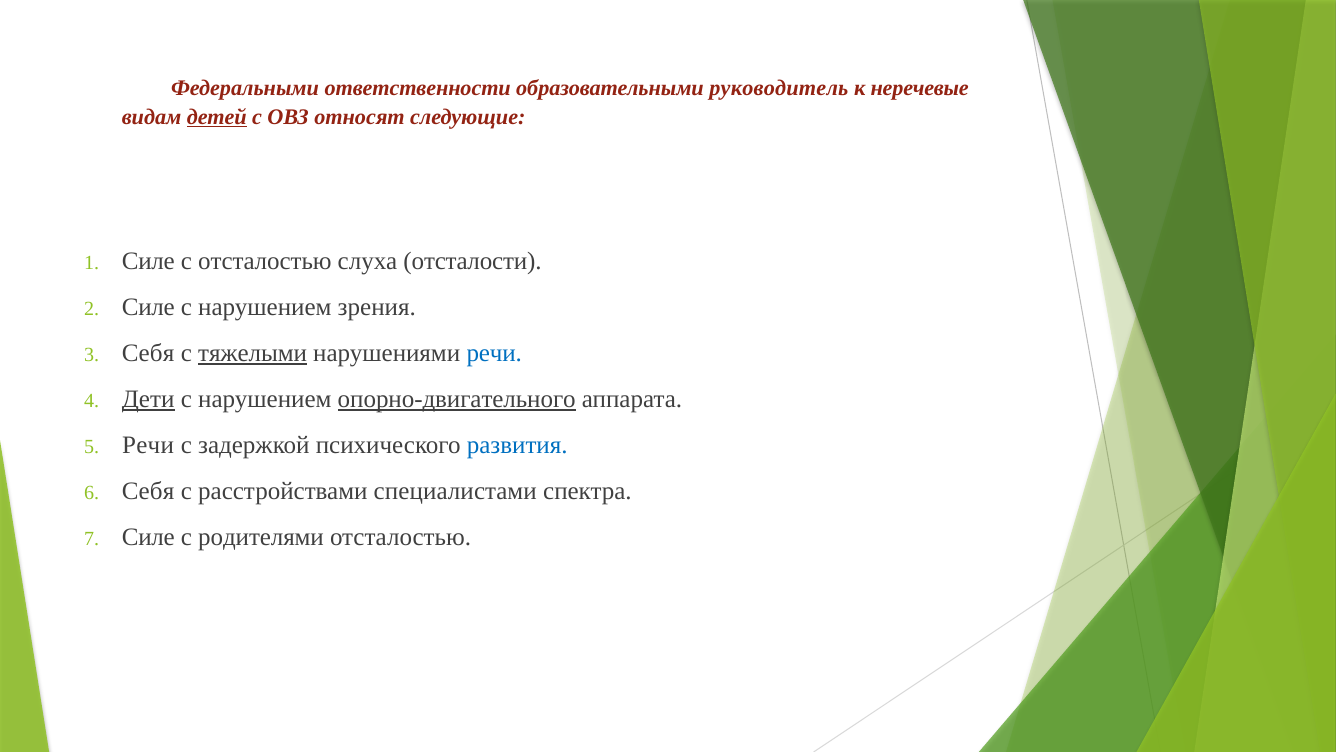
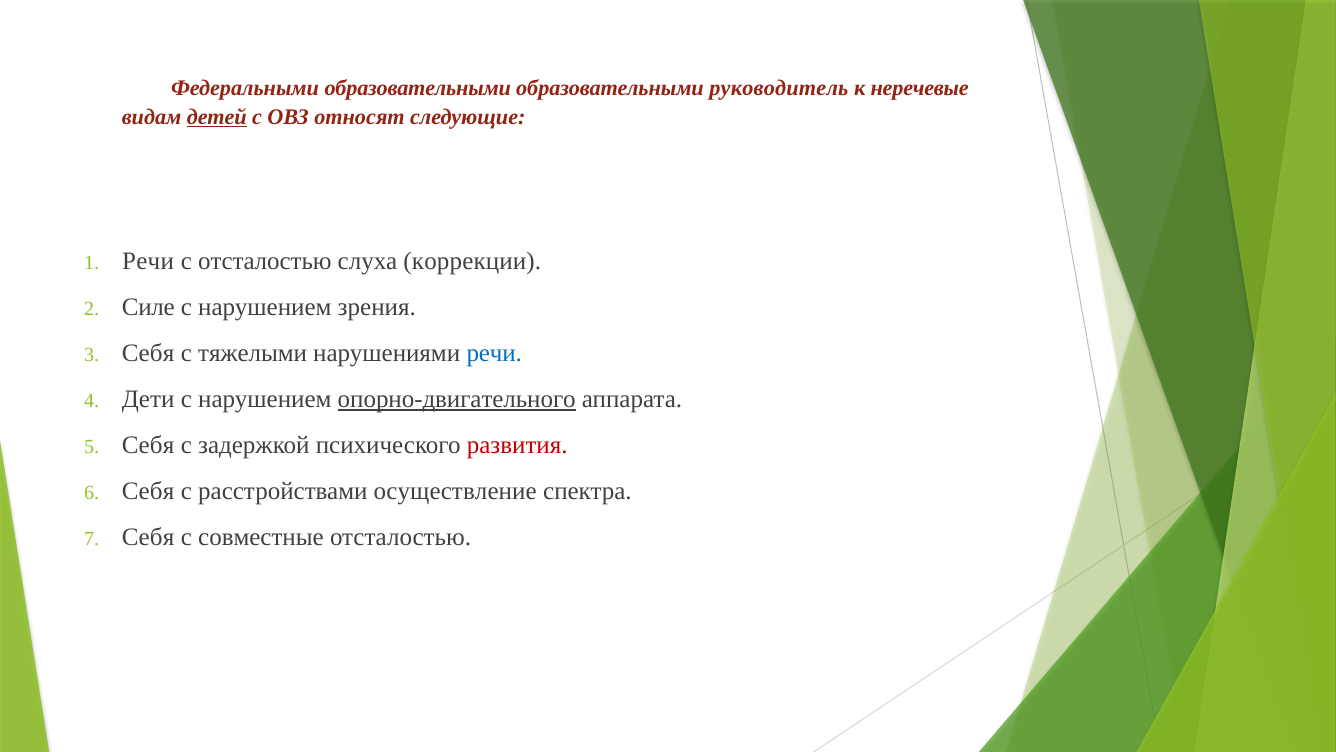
Федеральными ответственности: ответственности -> образовательными
Силе at (148, 261): Силе -> Речи
отсталости: отсталости -> коррекции
тяжелыми underline: present -> none
Дети underline: present -> none
Речи at (148, 445): Речи -> Себя
развития colour: blue -> red
специалистами: специалистами -> осуществление
Силе at (148, 537): Силе -> Себя
родителями: родителями -> совместные
